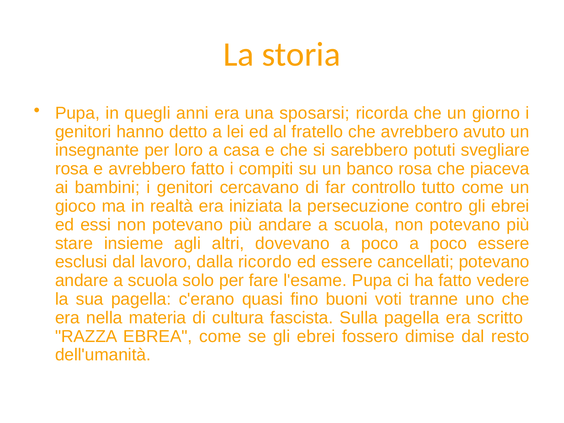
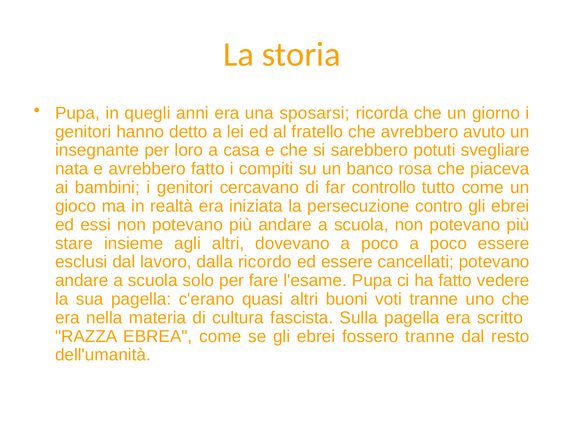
rosa at (72, 169): rosa -> nata
quasi fino: fino -> altri
fossero dimise: dimise -> tranne
